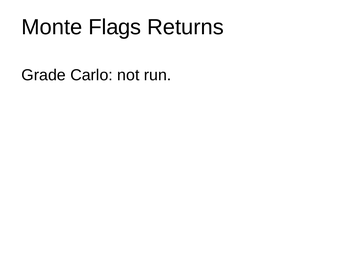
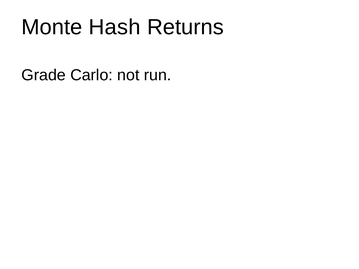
Flags: Flags -> Hash
